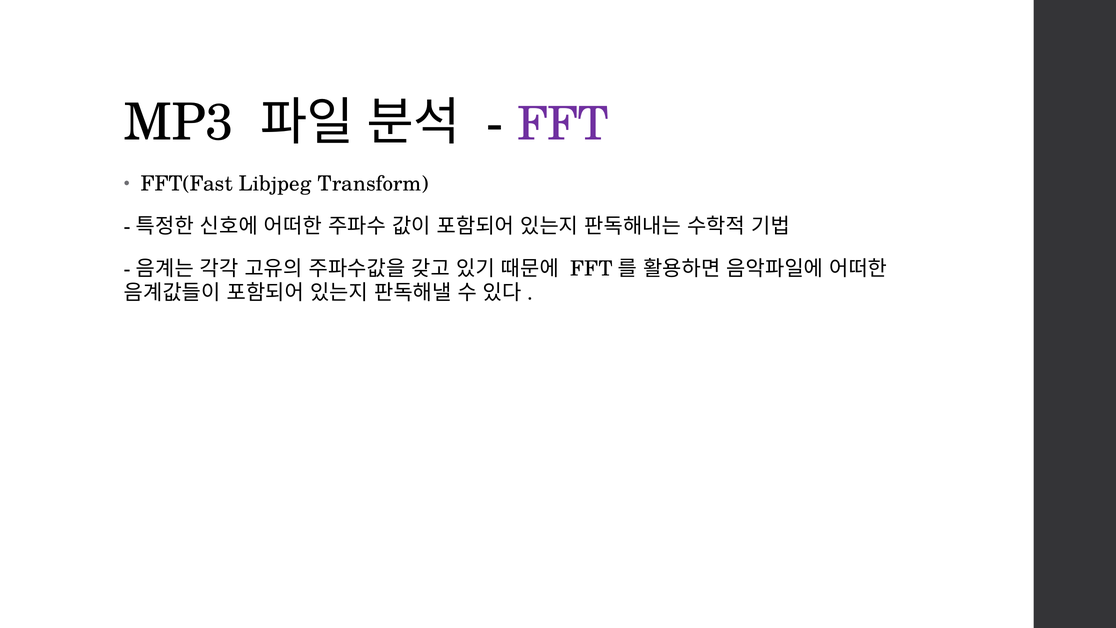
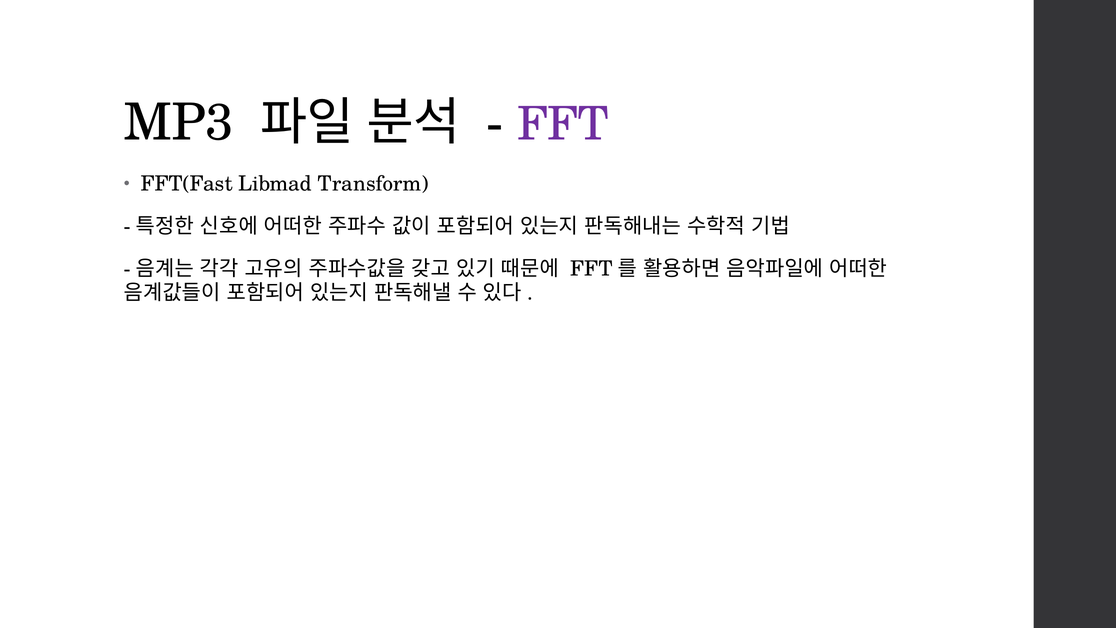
Libjpeg: Libjpeg -> Libmad
